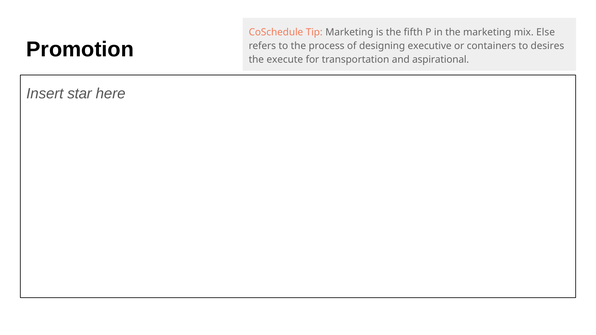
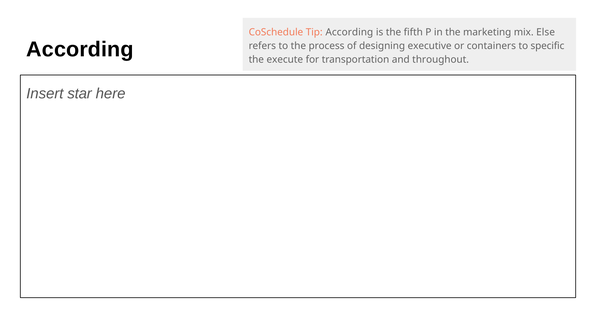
Tip Marketing: Marketing -> According
Promotion at (80, 49): Promotion -> According
desires: desires -> specific
aspirational: aspirational -> throughout
